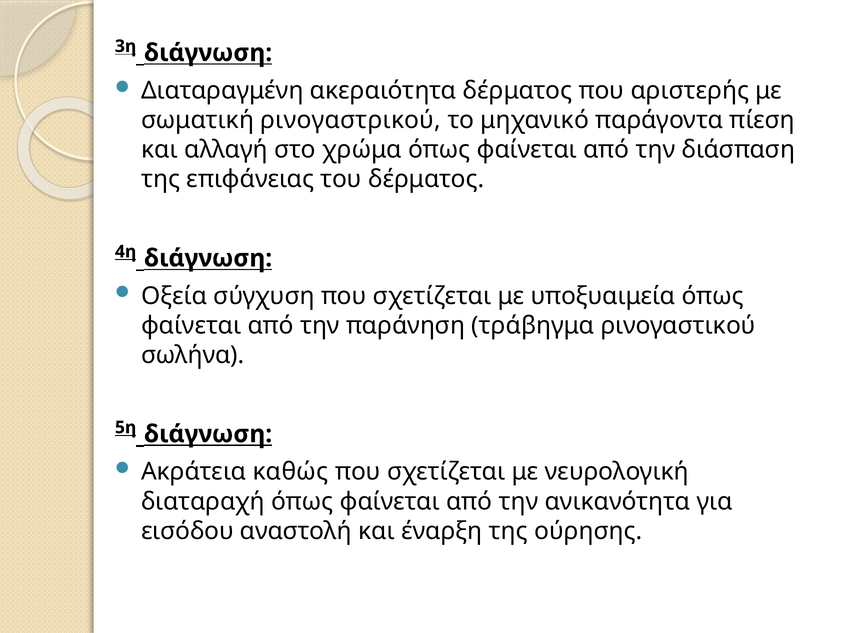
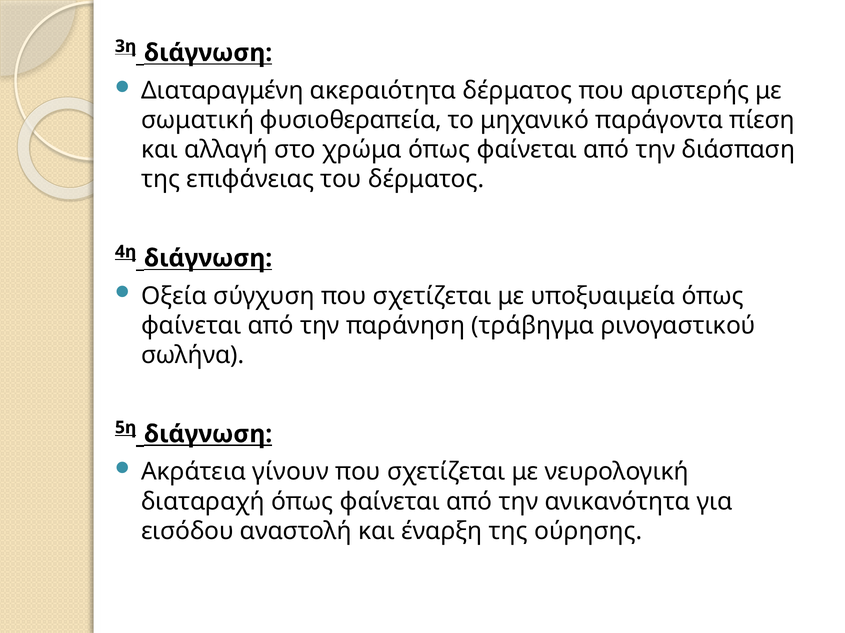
ρινογαστρικού: ρινογαστρικού -> φυσιοθεραπεία
καθώς: καθώς -> γίνουν
